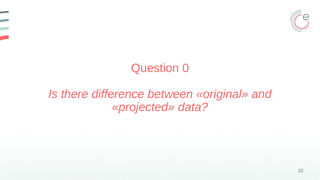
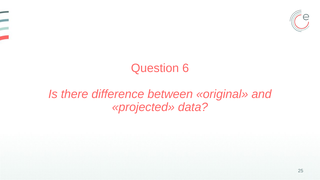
0: 0 -> 6
